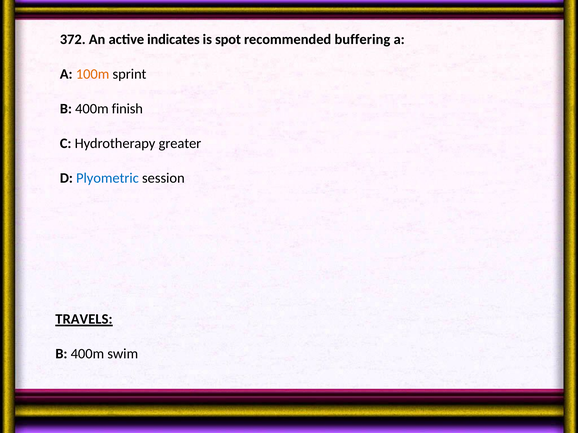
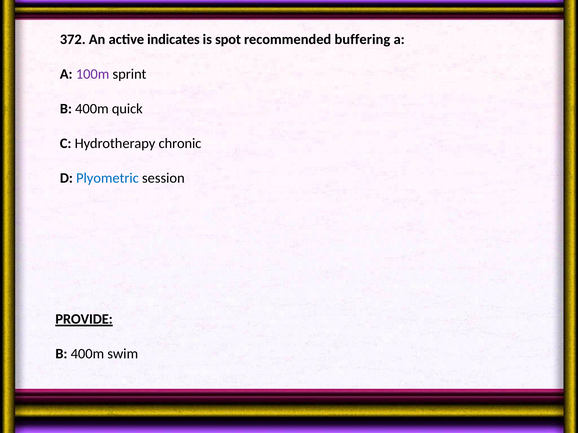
100m colour: orange -> purple
finish: finish -> quick
greater: greater -> chronic
TRAVELS: TRAVELS -> PROVIDE
